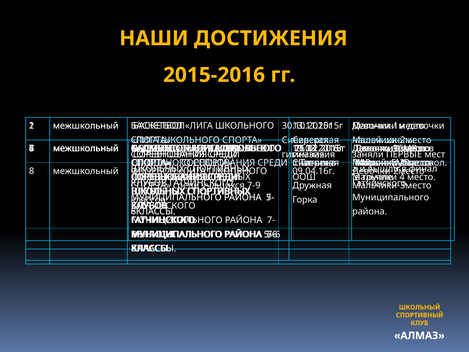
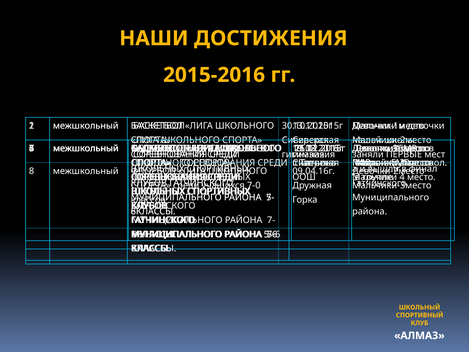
7-9: 7-9 -> 7-0
